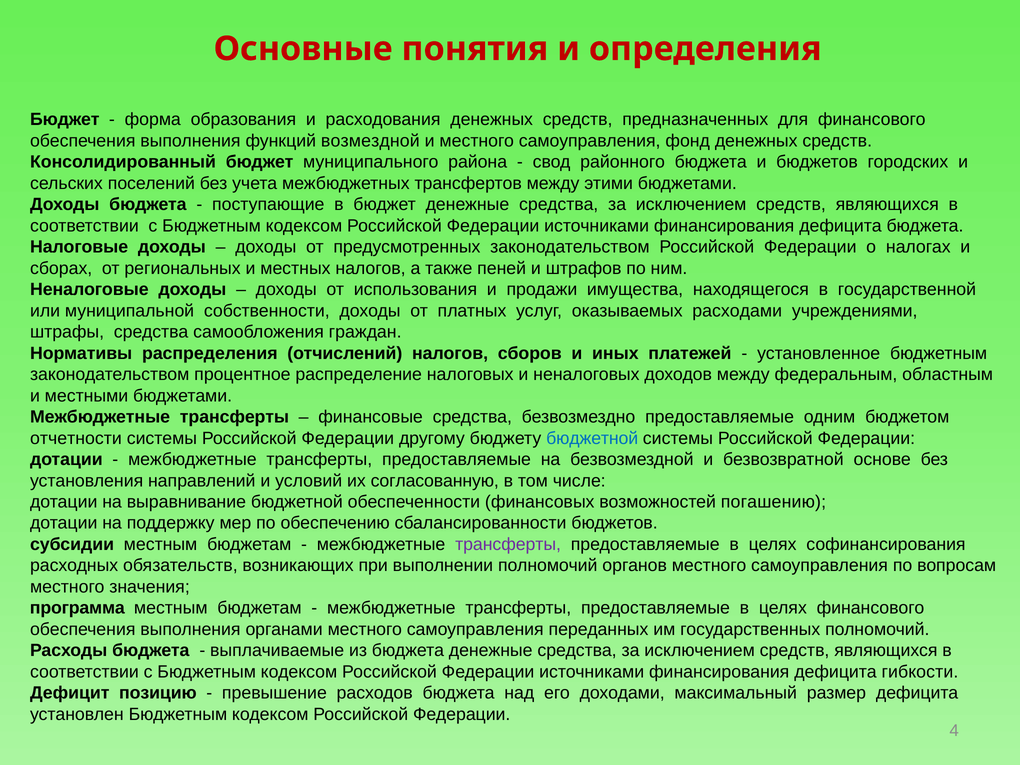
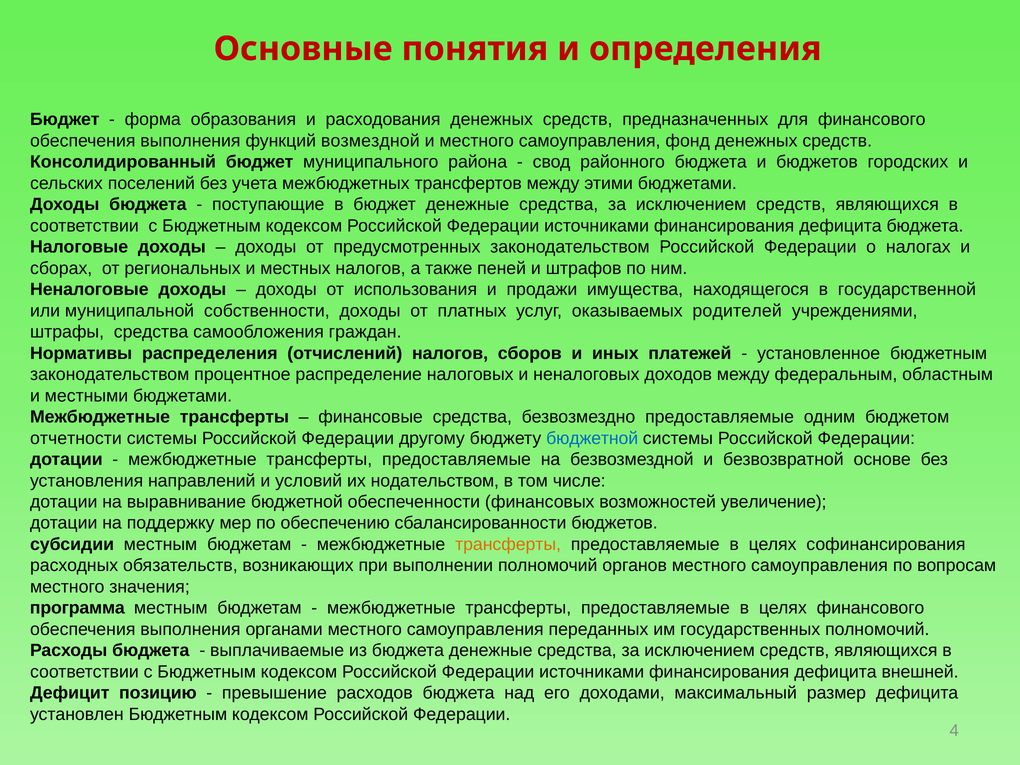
расходами: расходами -> родителей
согласованную: согласованную -> нодательством
погашению: погашению -> увеличение
трансферты at (508, 544) colour: purple -> orange
гибкости: гибкости -> внешней
